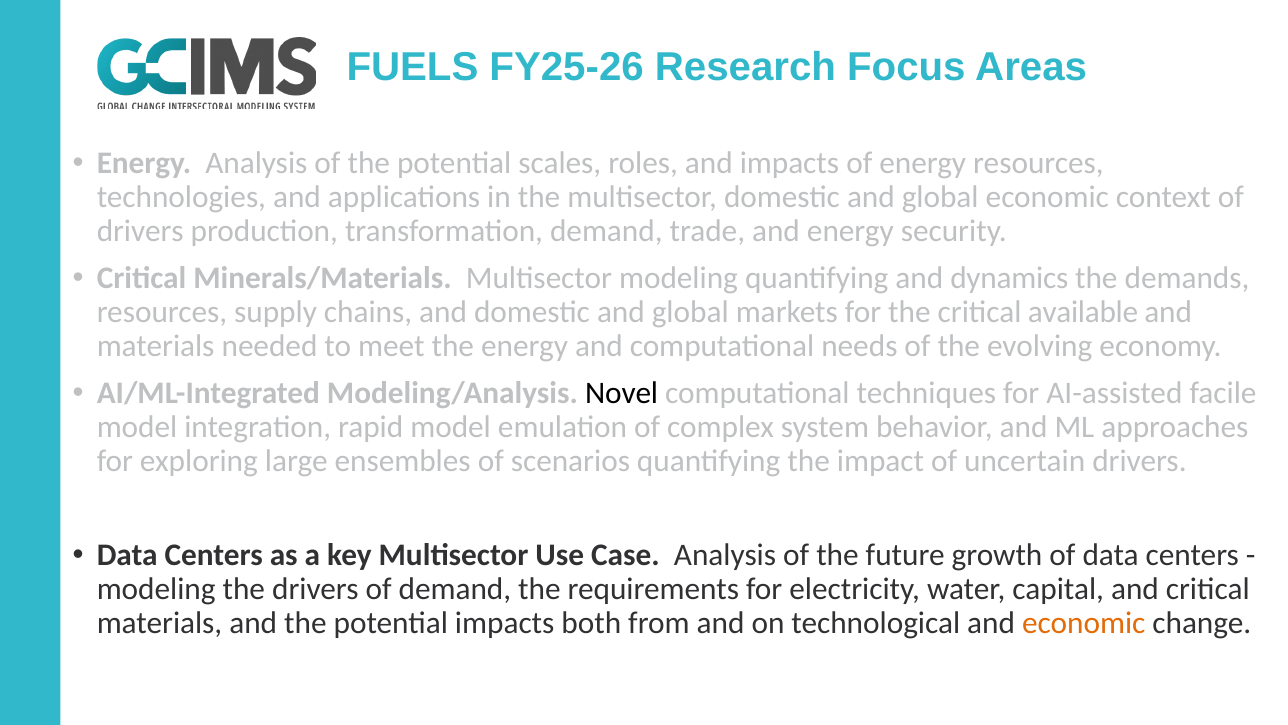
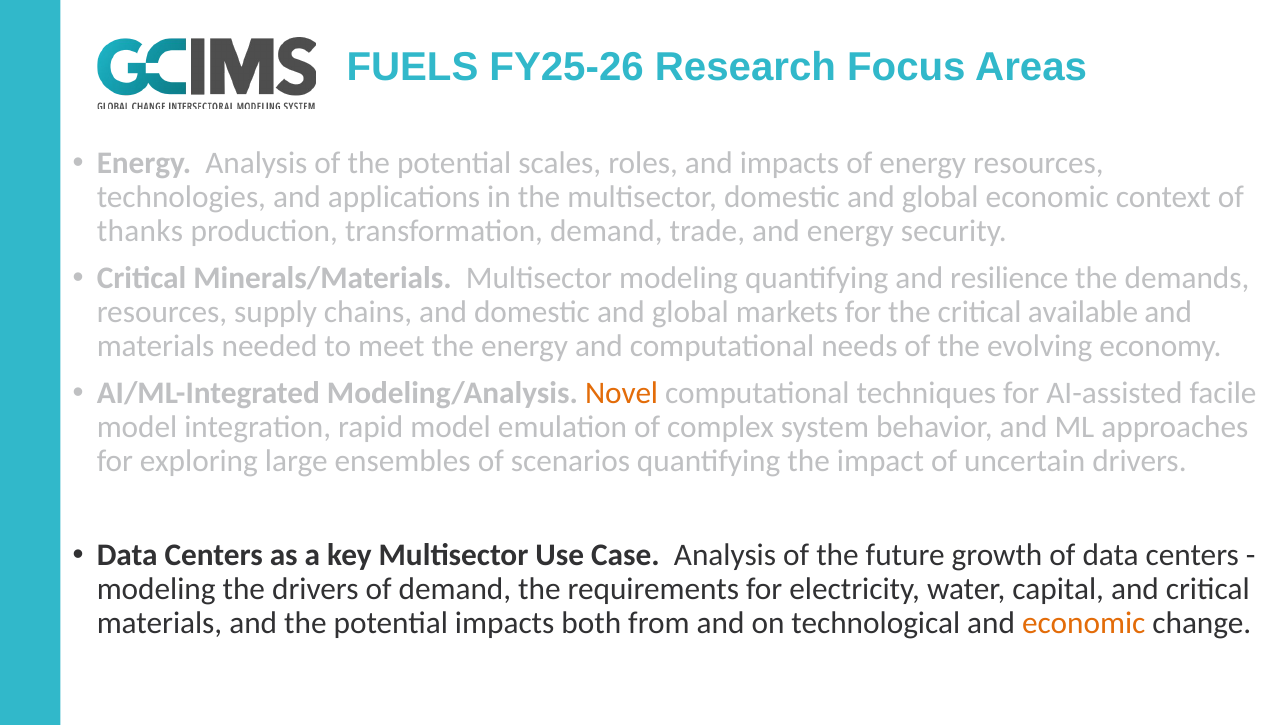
drivers at (140, 231): drivers -> thanks
dynamics: dynamics -> resilience
Novel colour: black -> orange
